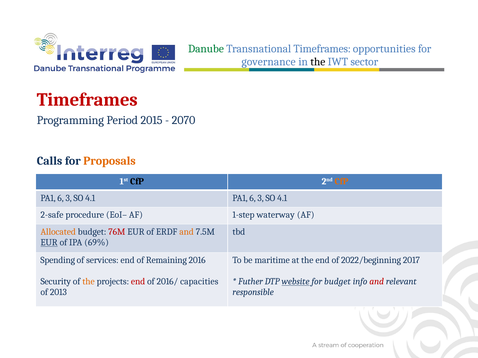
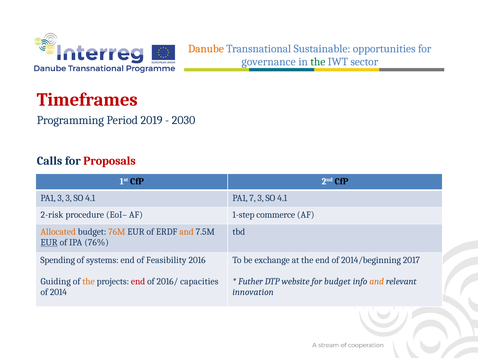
Danube colour: green -> orange
Transnational Timeframes: Timeframes -> Sustainable
the at (318, 62) colour: black -> green
2015: 2015 -> 2019
2070: 2070 -> 2030
Proposals colour: orange -> red
CfP at (341, 182) colour: orange -> black
6 at (61, 198): 6 -> 3
4.1 PA1 6: 6 -> 7
2-safe: 2-safe -> 2-risk
waterway: waterway -> commerce
76M colour: red -> orange
69%: 69% -> 76%
services: services -> systems
Remaining: Remaining -> Feasibility
maritime: maritime -> exchange
2022/beginning: 2022/beginning -> 2014/beginning
Security: Security -> Guiding
website underline: present -> none
and at (377, 282) colour: red -> orange
2013: 2013 -> 2014
responsible: responsible -> innovation
